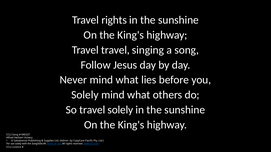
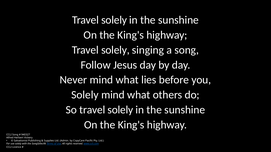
rights at (114, 20): rights -> solely
travel at (115, 50): travel -> solely
